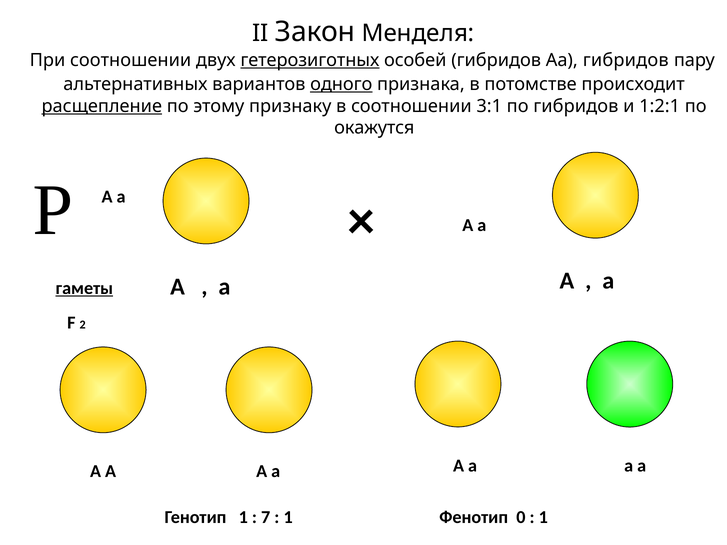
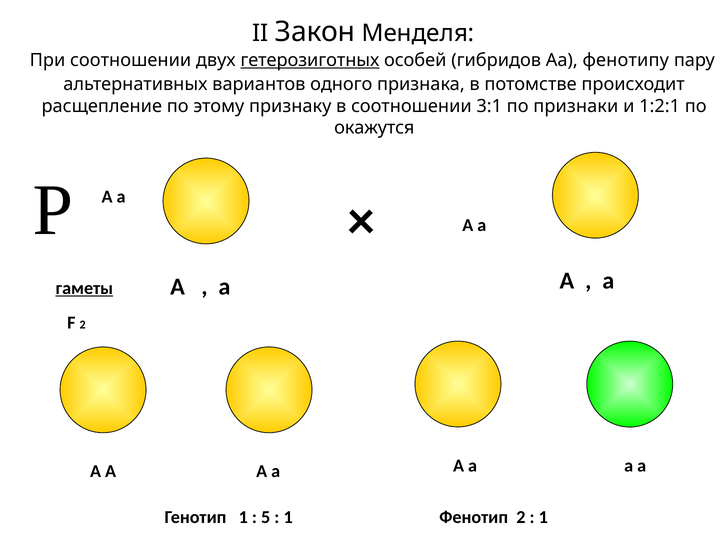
Аа гибридов: гибридов -> фенотипу
одного underline: present -> none
расщепление underline: present -> none
по гибридов: гибридов -> признаки
7: 7 -> 5
Фенотип 0: 0 -> 2
